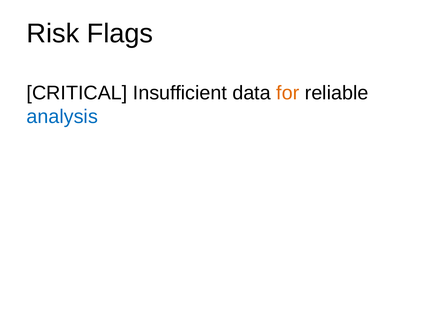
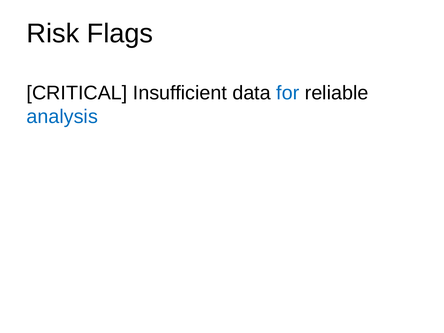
for colour: orange -> blue
